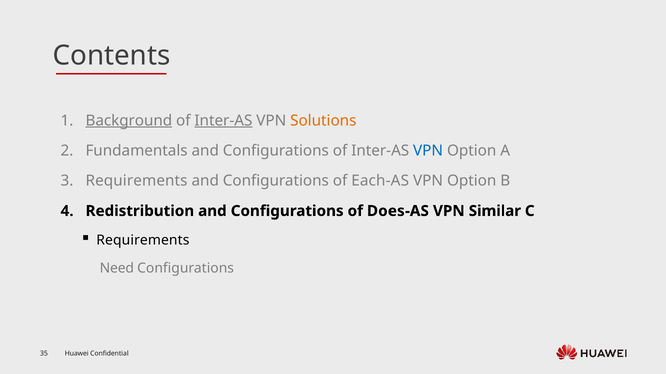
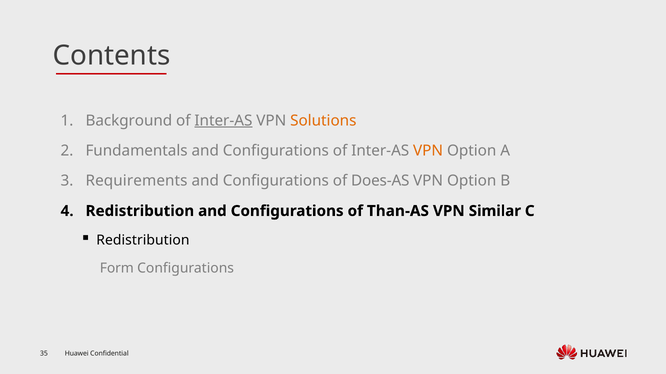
Background underline: present -> none
VPN at (428, 151) colour: blue -> orange
Each-AS: Each-AS -> Does-AS
Does-AS: Does-AS -> Than-AS
Requirements at (143, 240): Requirements -> Redistribution
Need: Need -> Form
